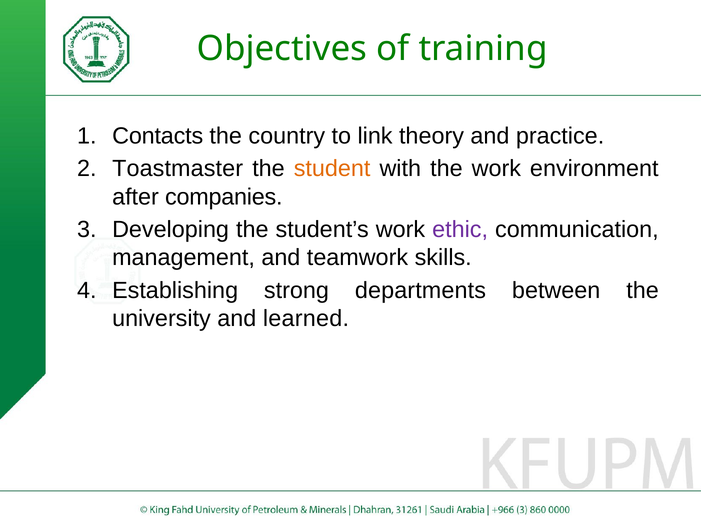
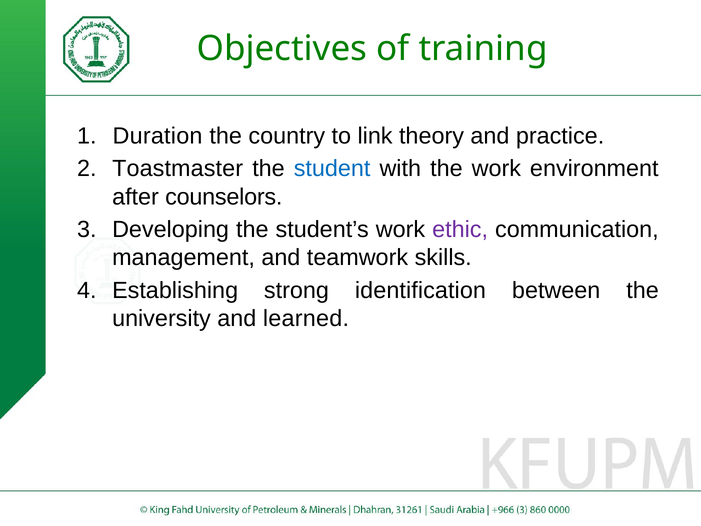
Contacts: Contacts -> Duration
student colour: orange -> blue
companies: companies -> counselors
departments: departments -> identification
